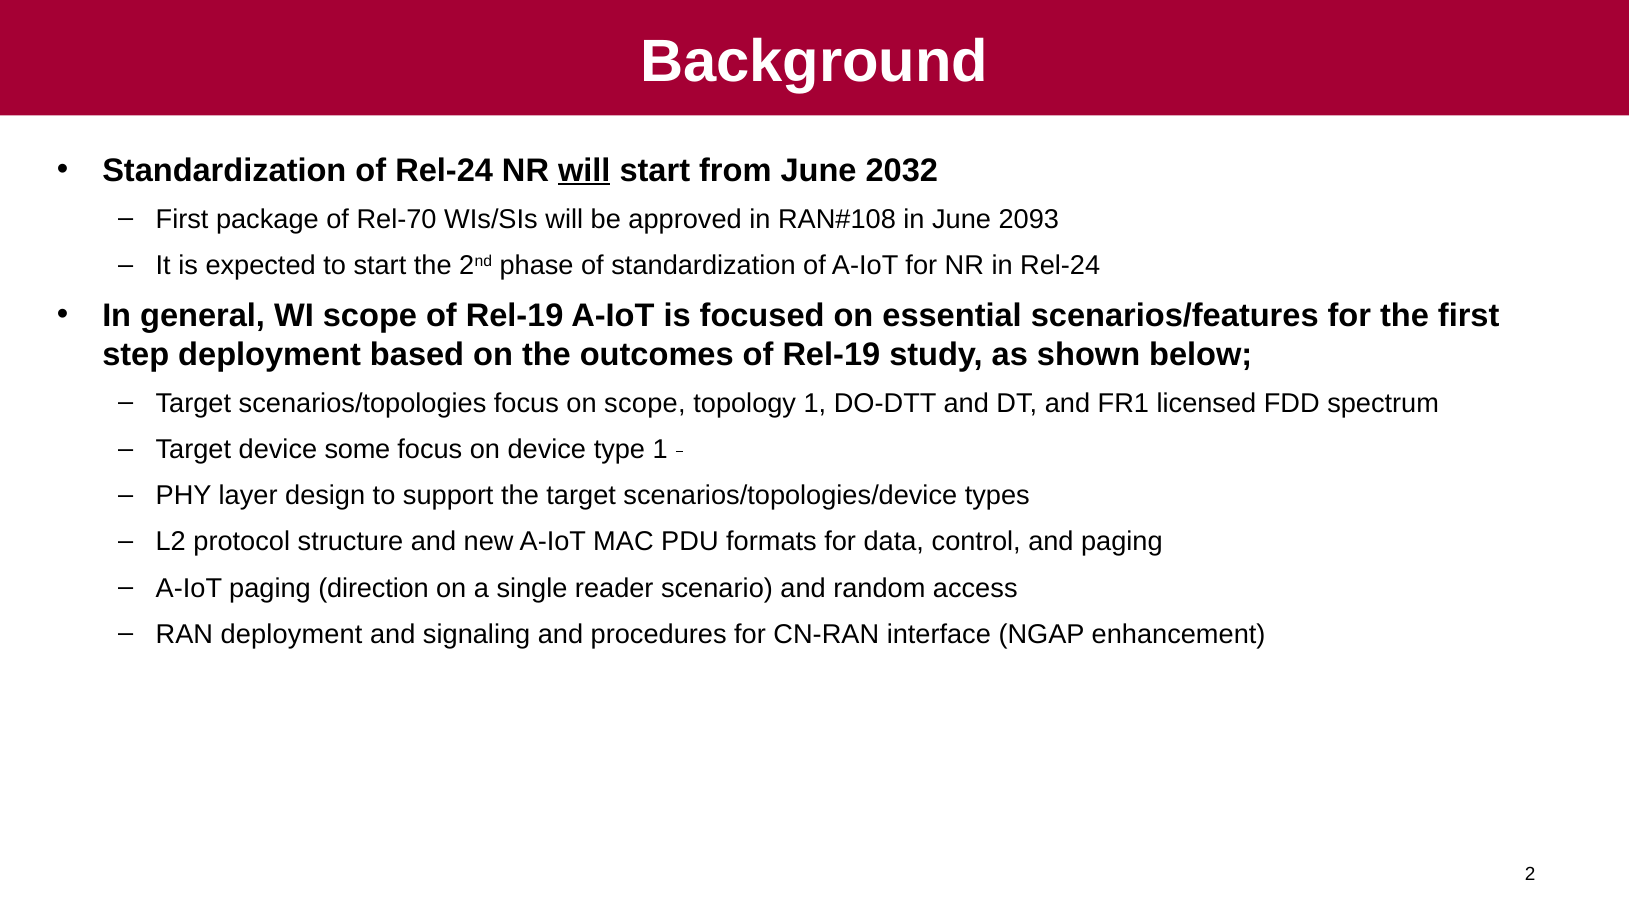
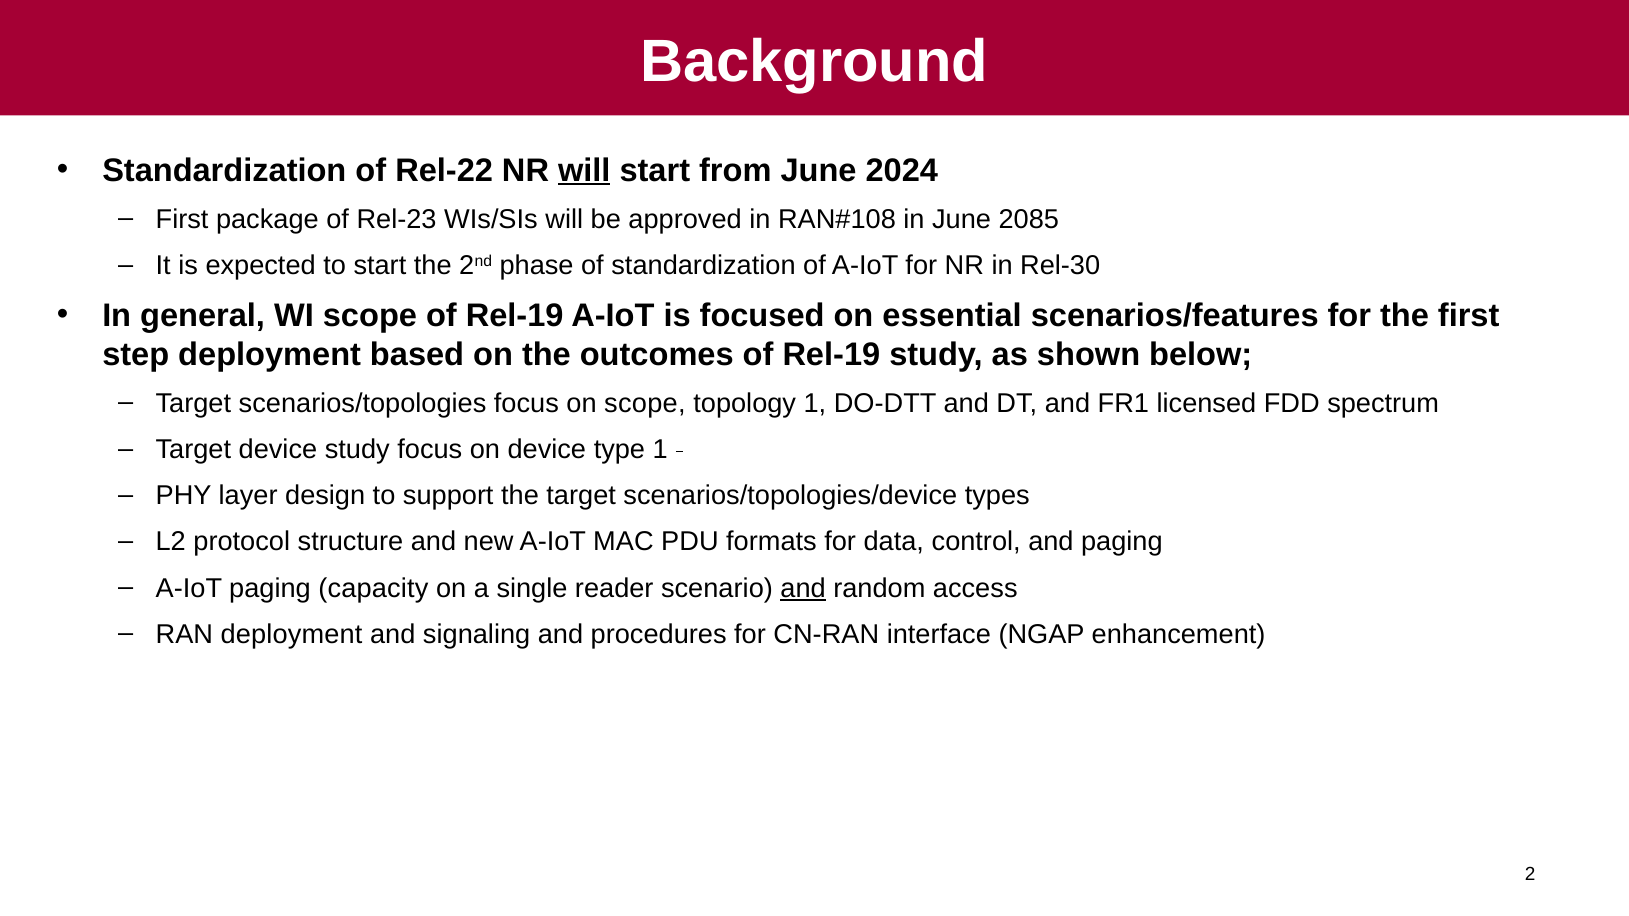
of Rel-24: Rel-24 -> Rel-22
2032: 2032 -> 2024
Rel-70: Rel-70 -> Rel-23
2093: 2093 -> 2085
in Rel-24: Rel-24 -> Rel-30
device some: some -> study
direction: direction -> capacity
and at (803, 588) underline: none -> present
